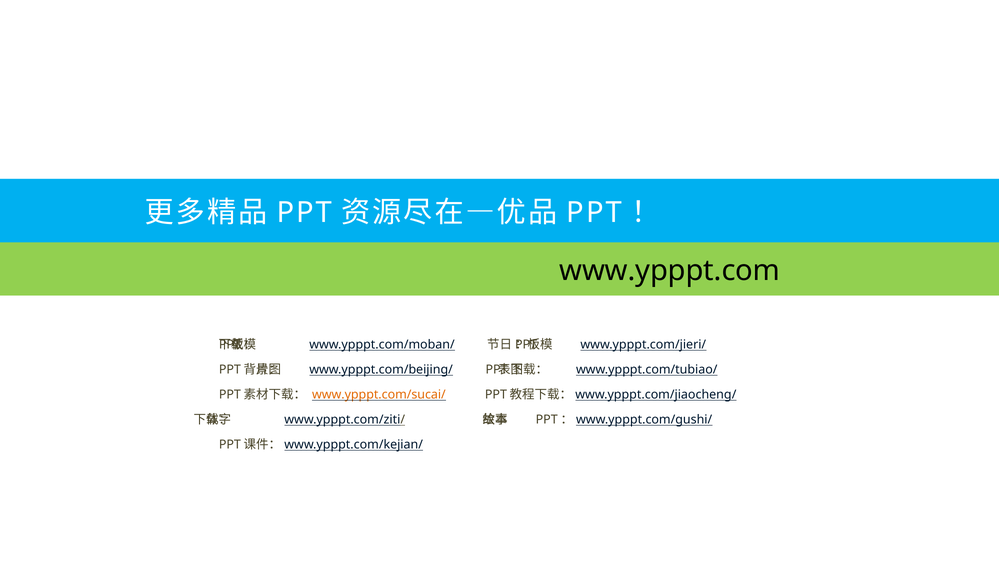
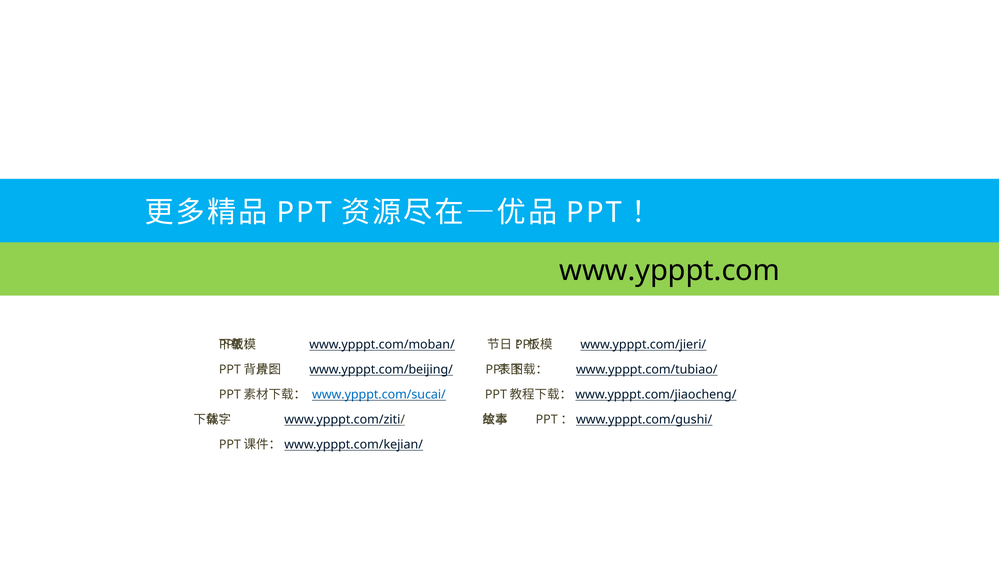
www.ypppt.com/sucai/ colour: orange -> blue
